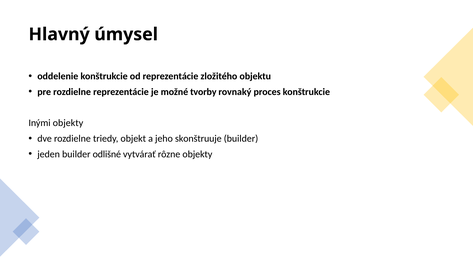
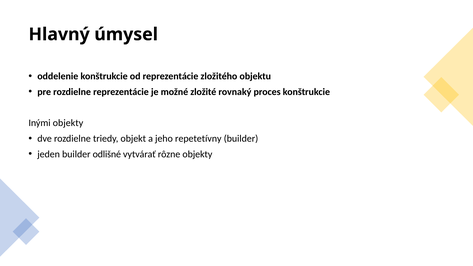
tvorby: tvorby -> zložité
skonštruuje: skonštruuje -> repetetívny
